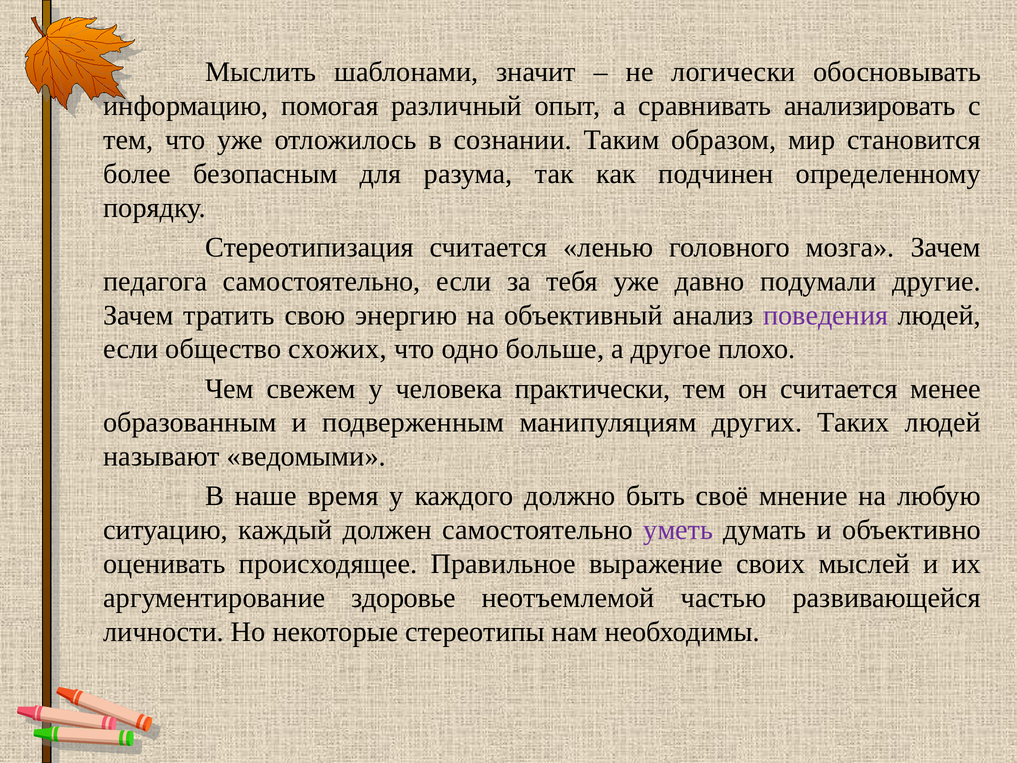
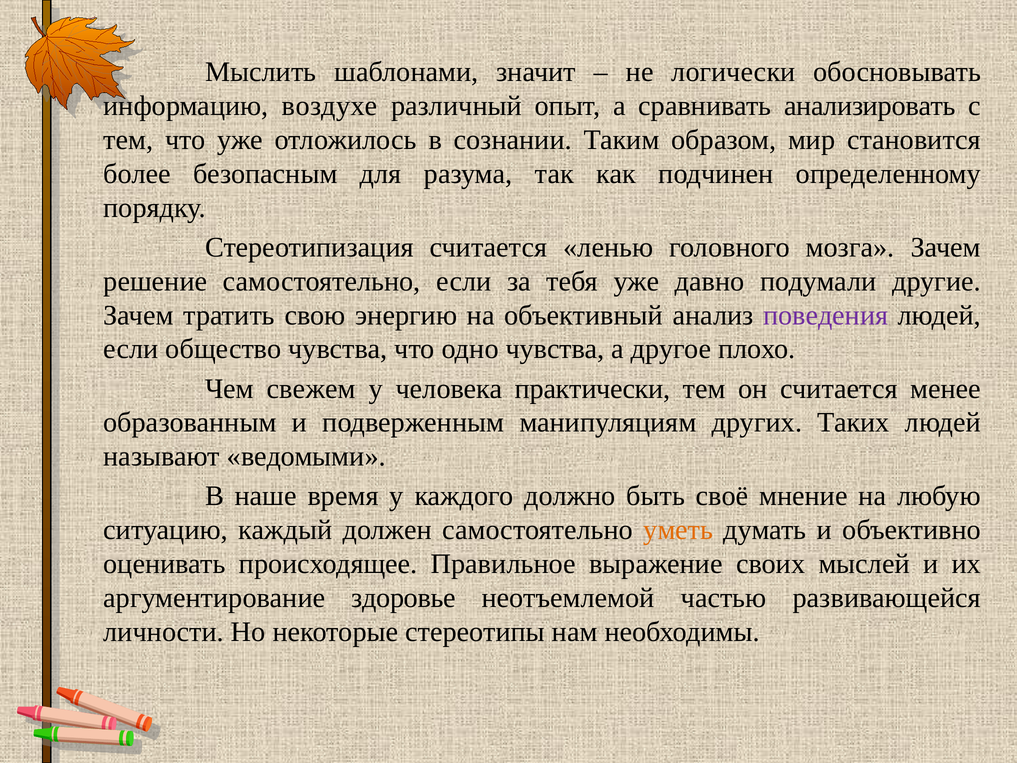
помогая: помогая -> воздухе
педагога: педагога -> решение
общество схожих: схожих -> чувства
одно больше: больше -> чувства
уметь colour: purple -> orange
